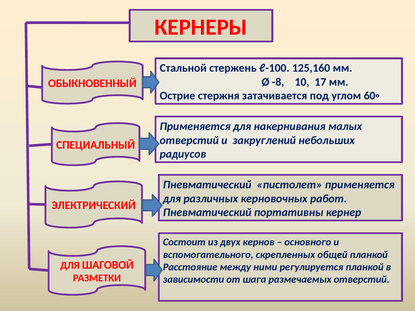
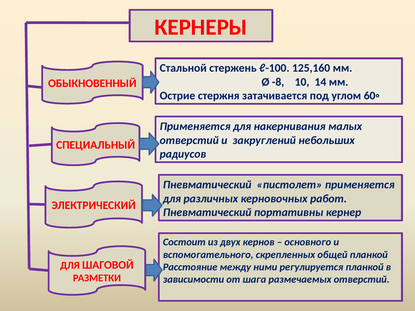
17: 17 -> 14
